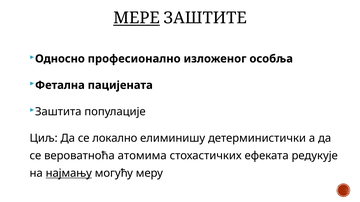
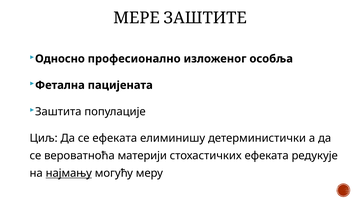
МЕРЕ underline: present -> none
се локално: локално -> ефеката
атомима: атомима -> материји
